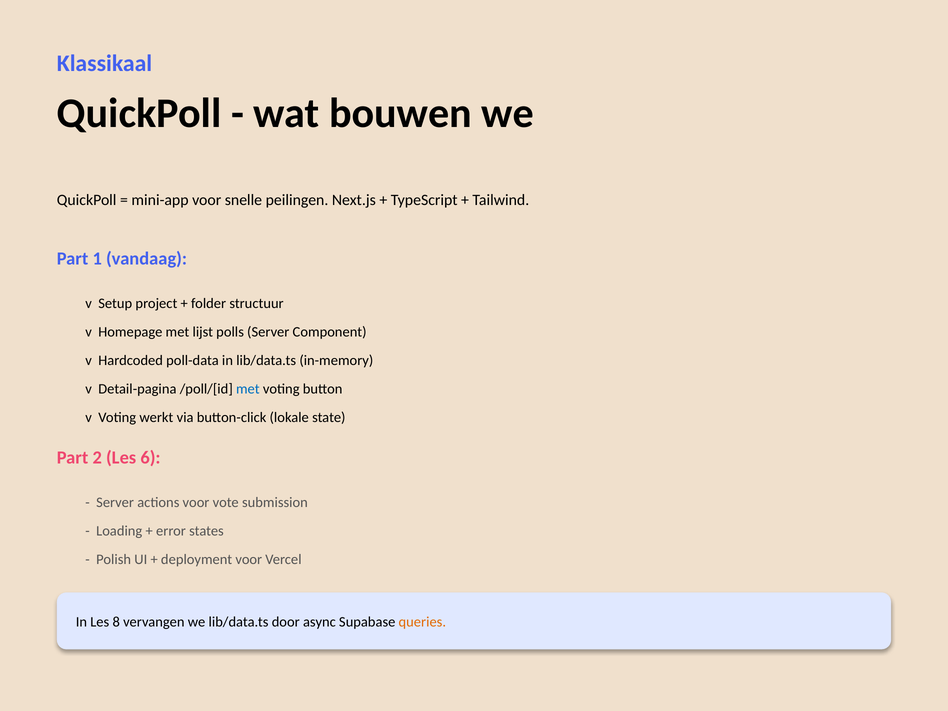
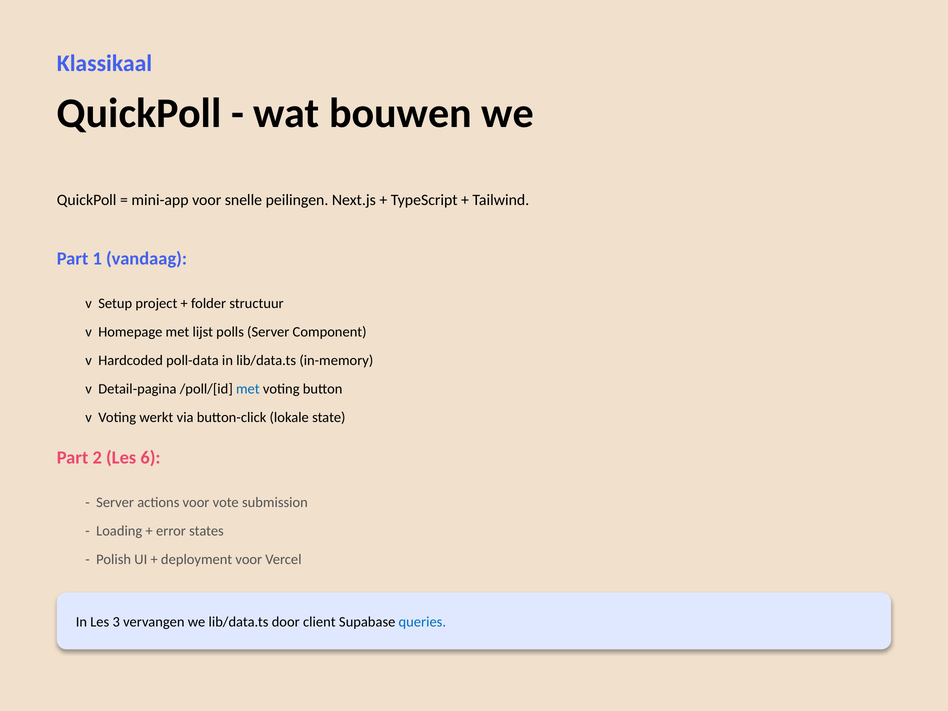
8: 8 -> 3
async: async -> client
queries colour: orange -> blue
